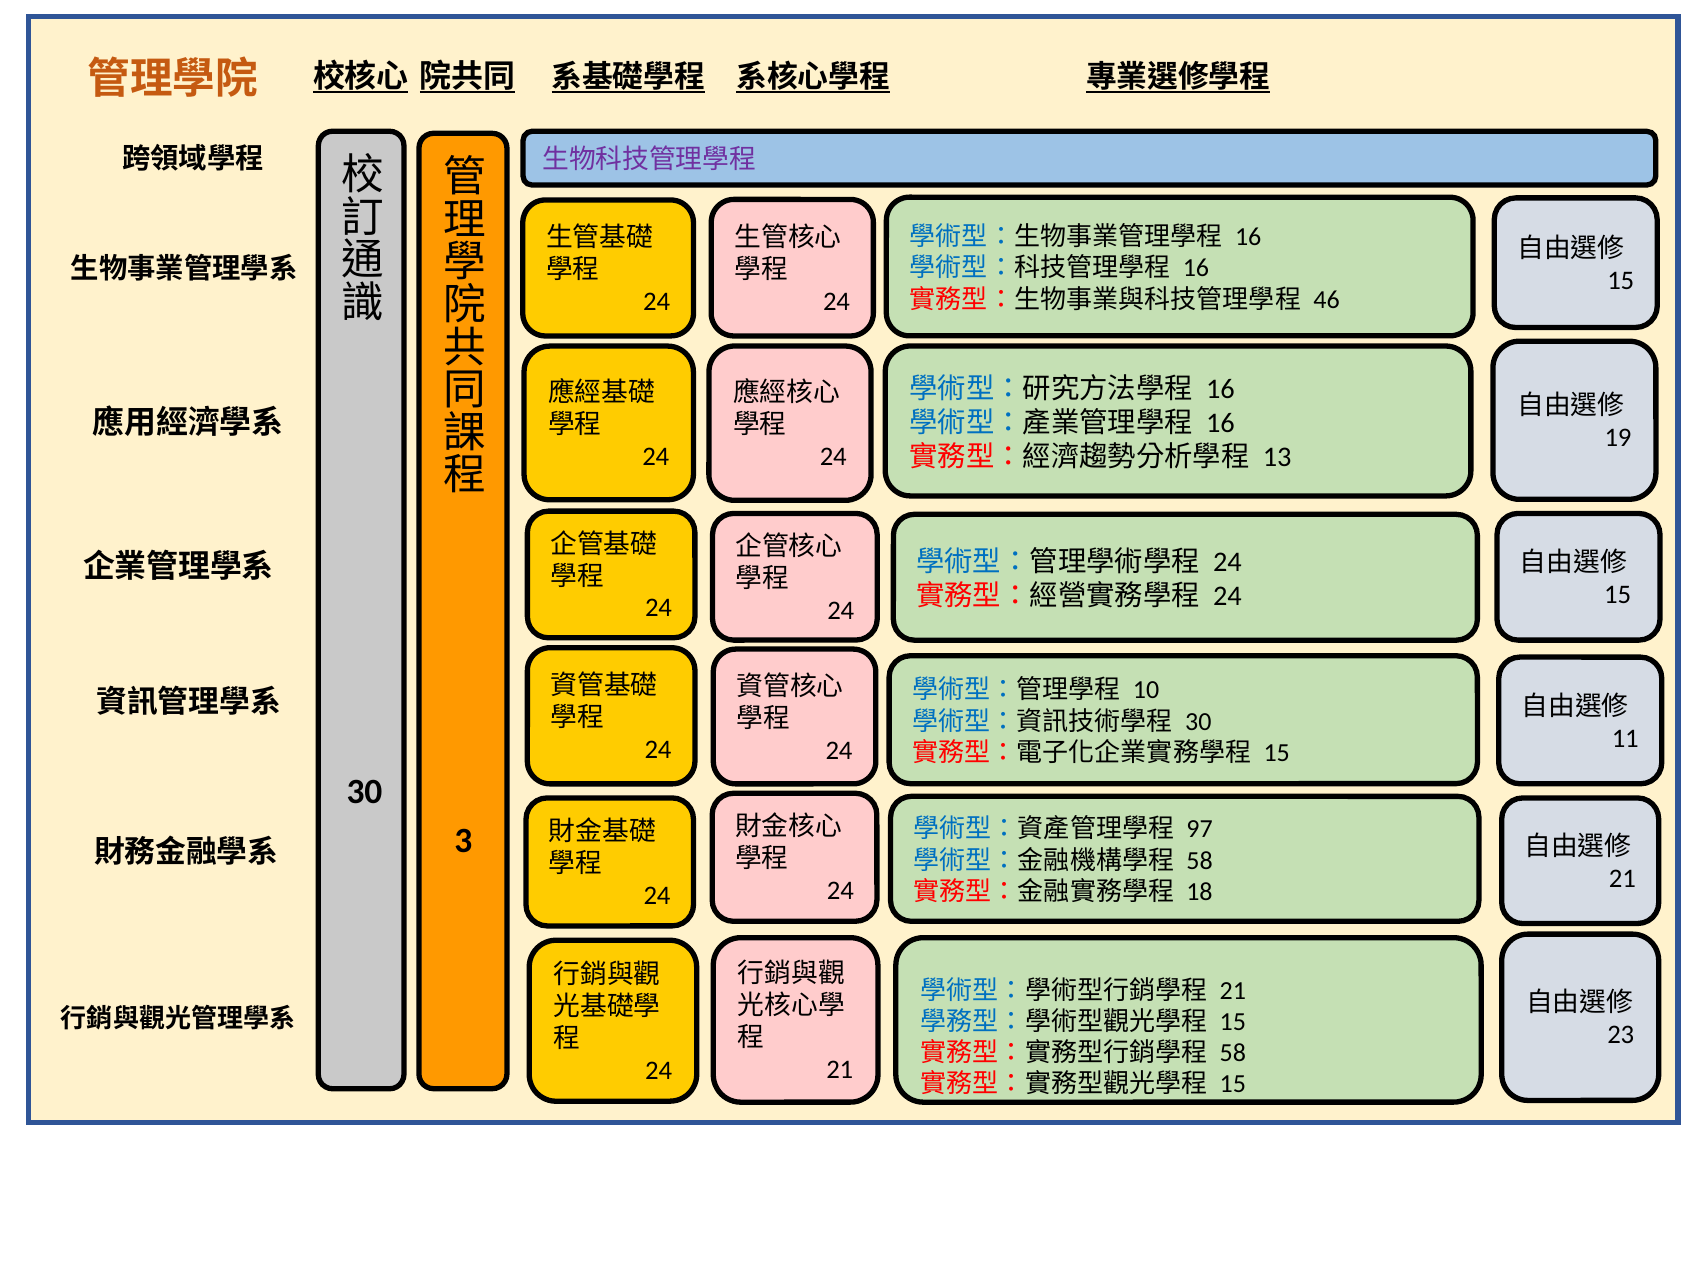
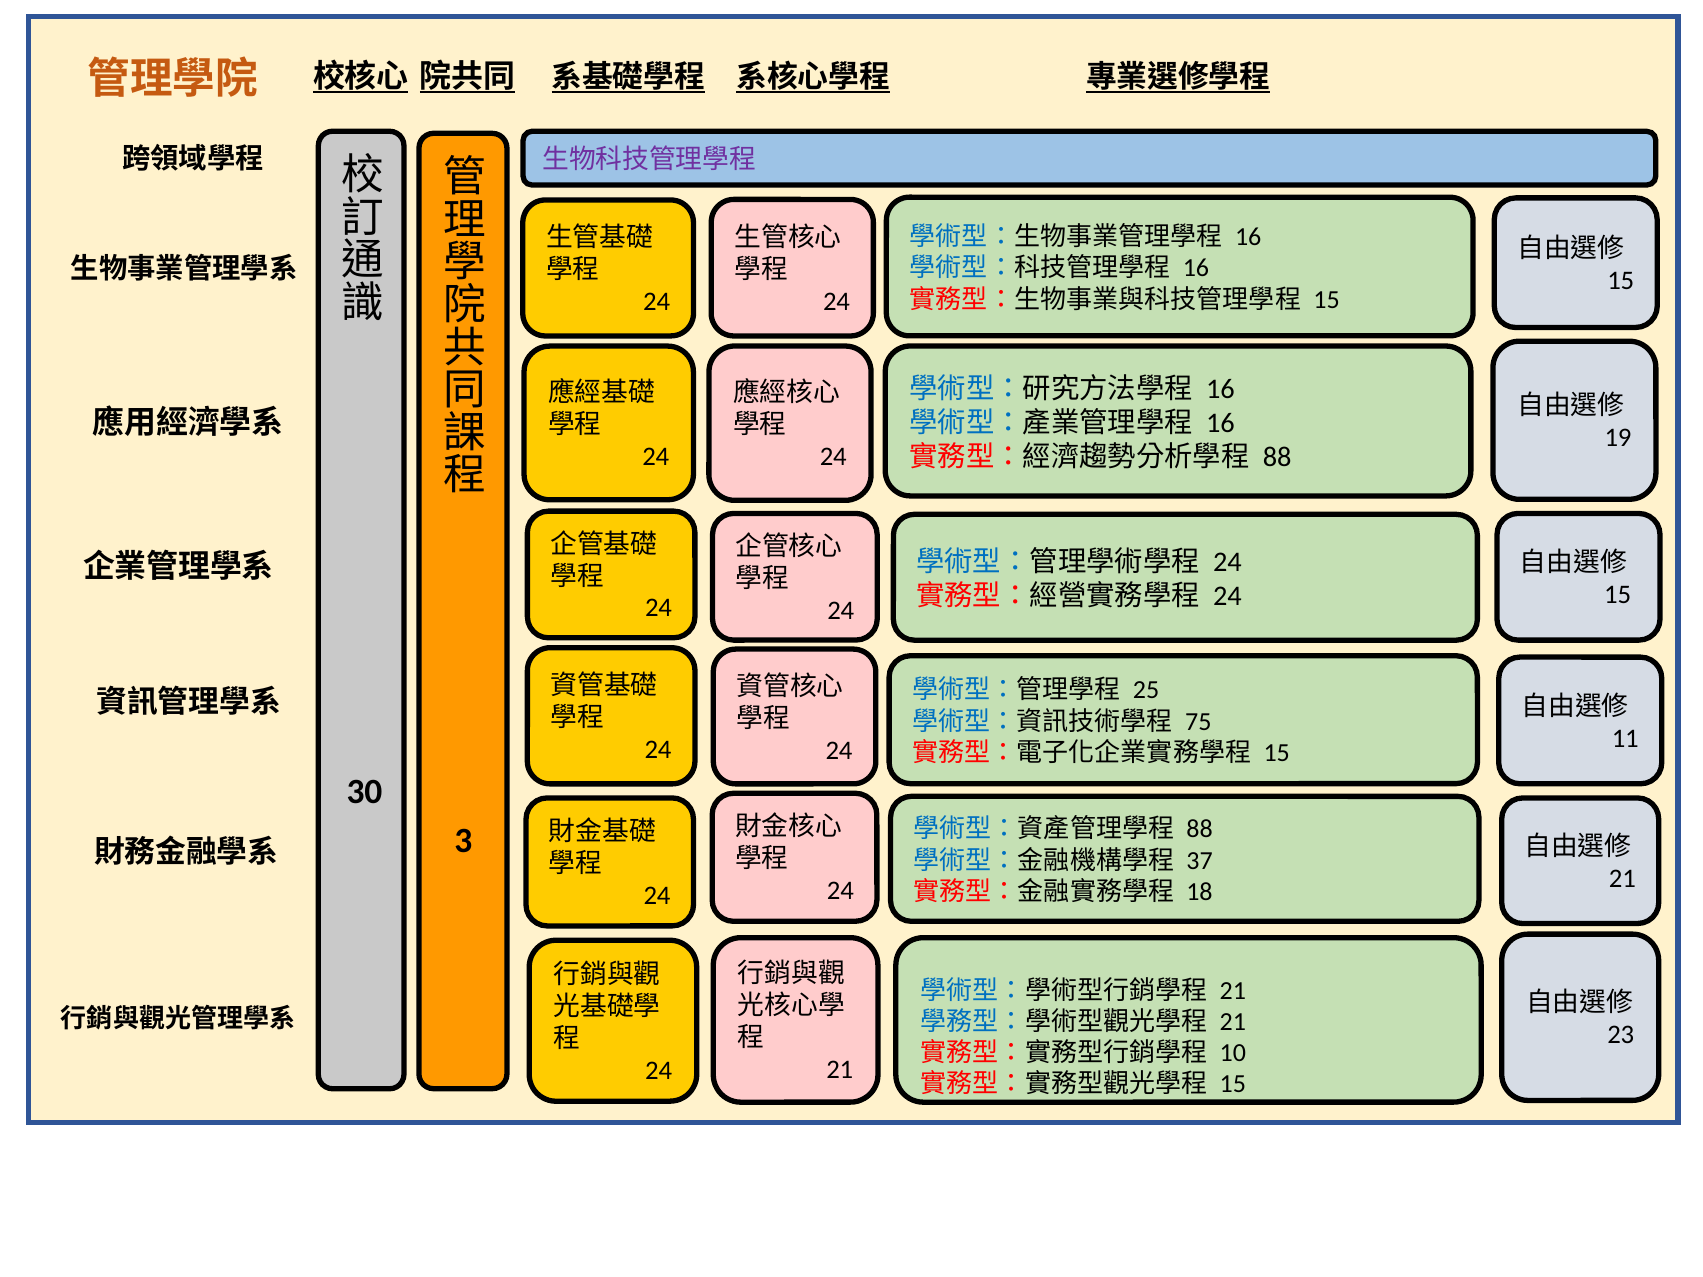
46 at (1327, 300): 46 -> 15
13 at (1277, 457): 13 -> 88
10: 10 -> 25
30 at (1198, 722): 30 -> 75
97 at (1200, 830): 97 -> 88
58 at (1200, 861): 58 -> 37
15 at (1233, 1022): 15 -> 21
58 at (1233, 1053): 58 -> 10
